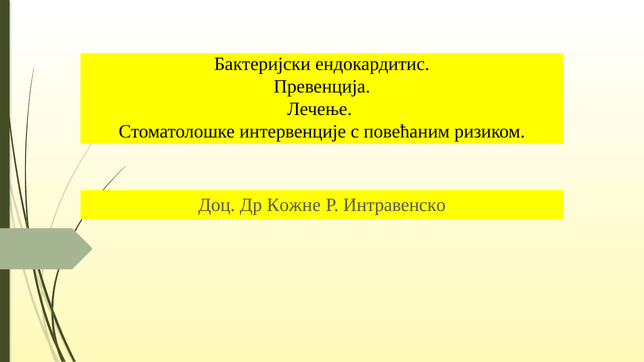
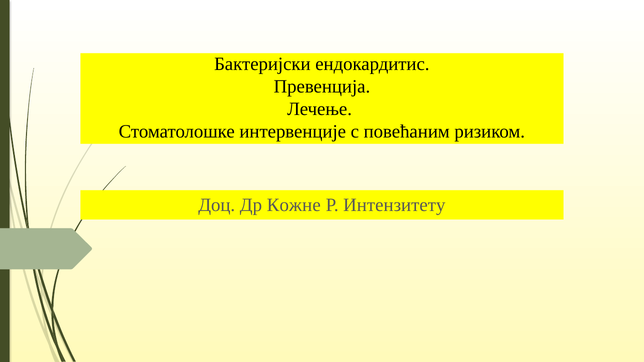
Интравенско: Интравенско -> Интензитету
